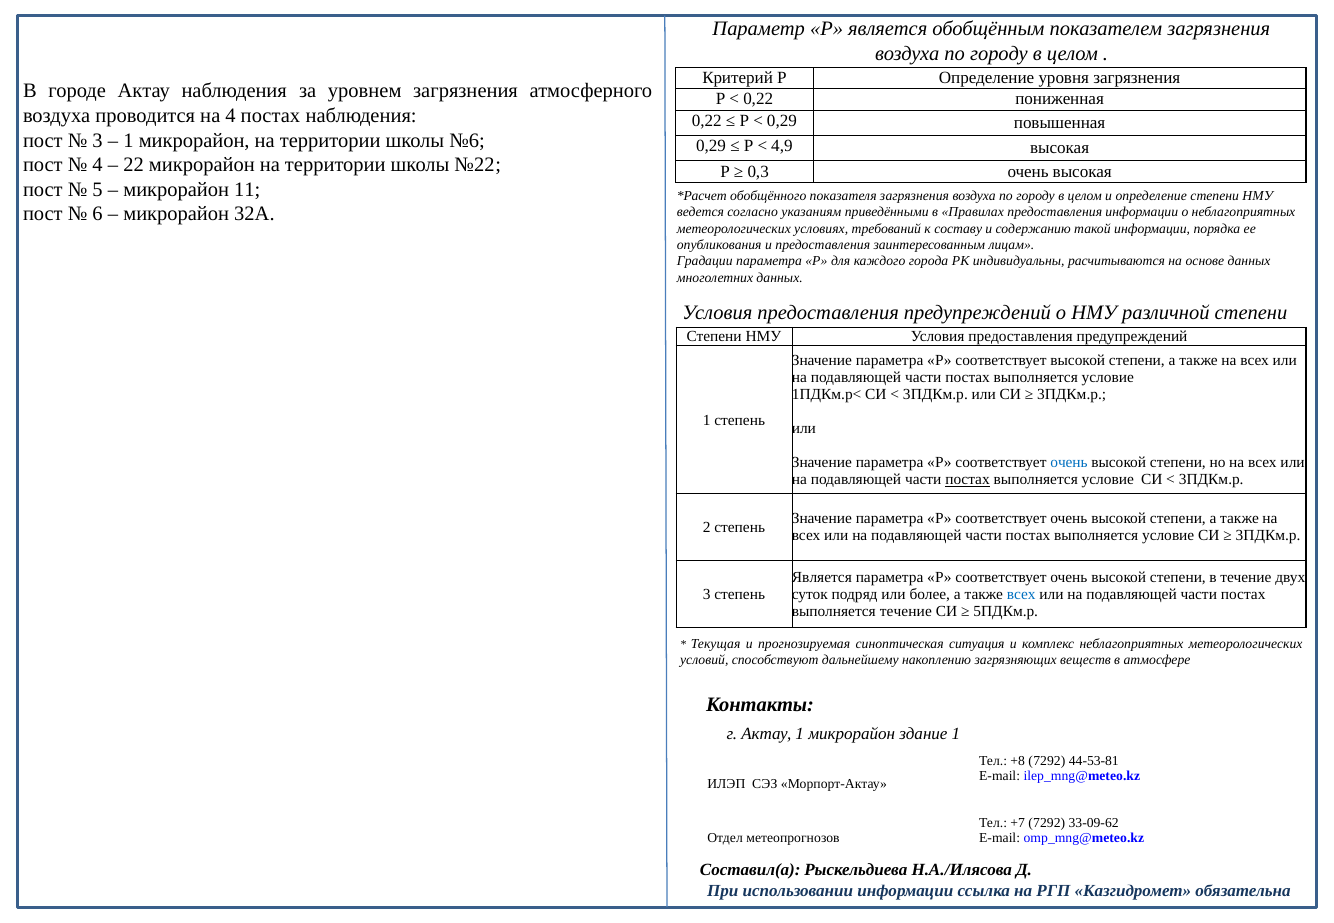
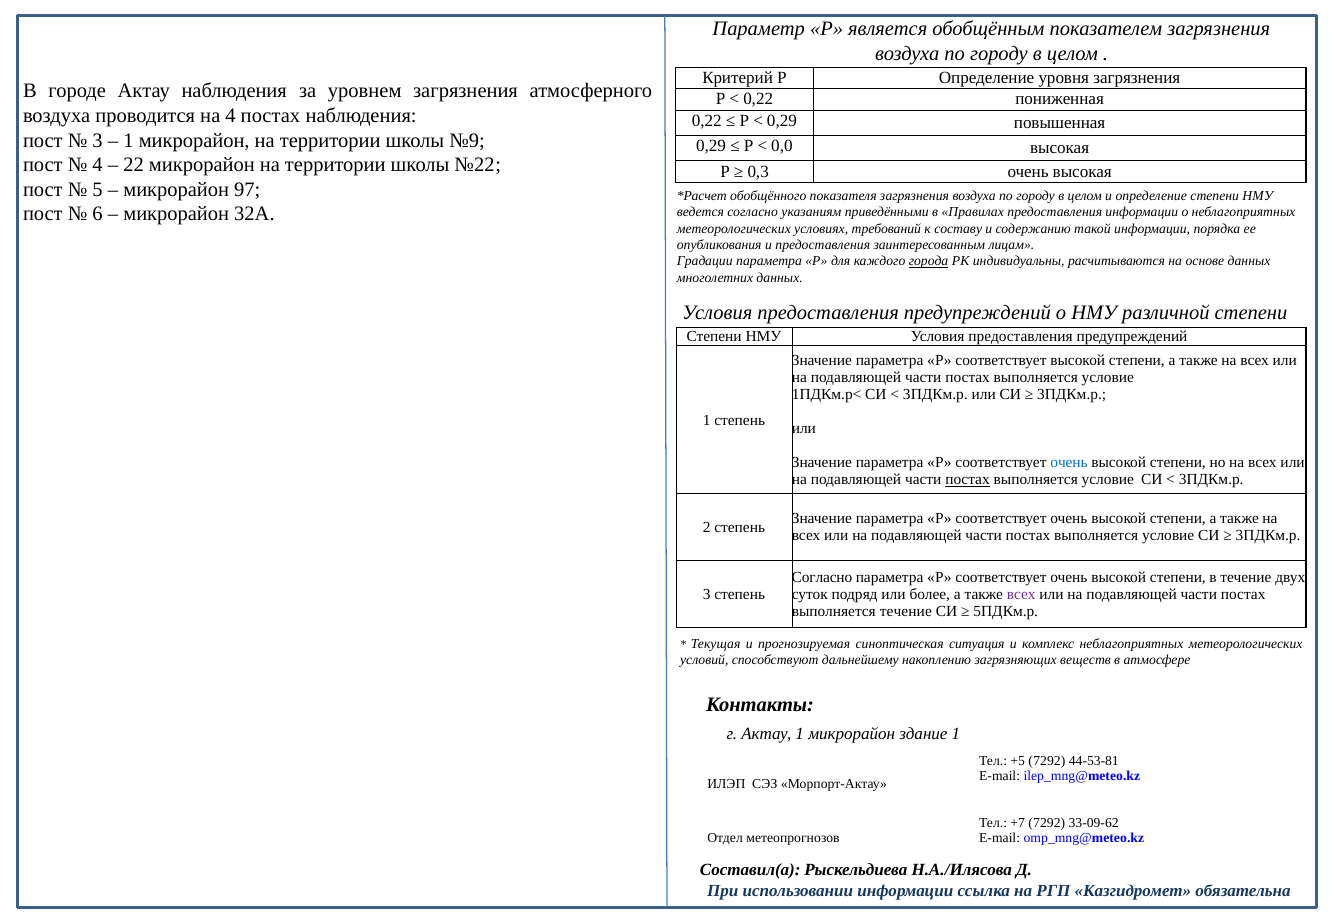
№6: №6 -> №9
4,9: 4,9 -> 0,0
11: 11 -> 97
города underline: none -> present
Является at (822, 577): Является -> Согласно
всех at (1021, 594) colour: blue -> purple
+8: +8 -> +5
